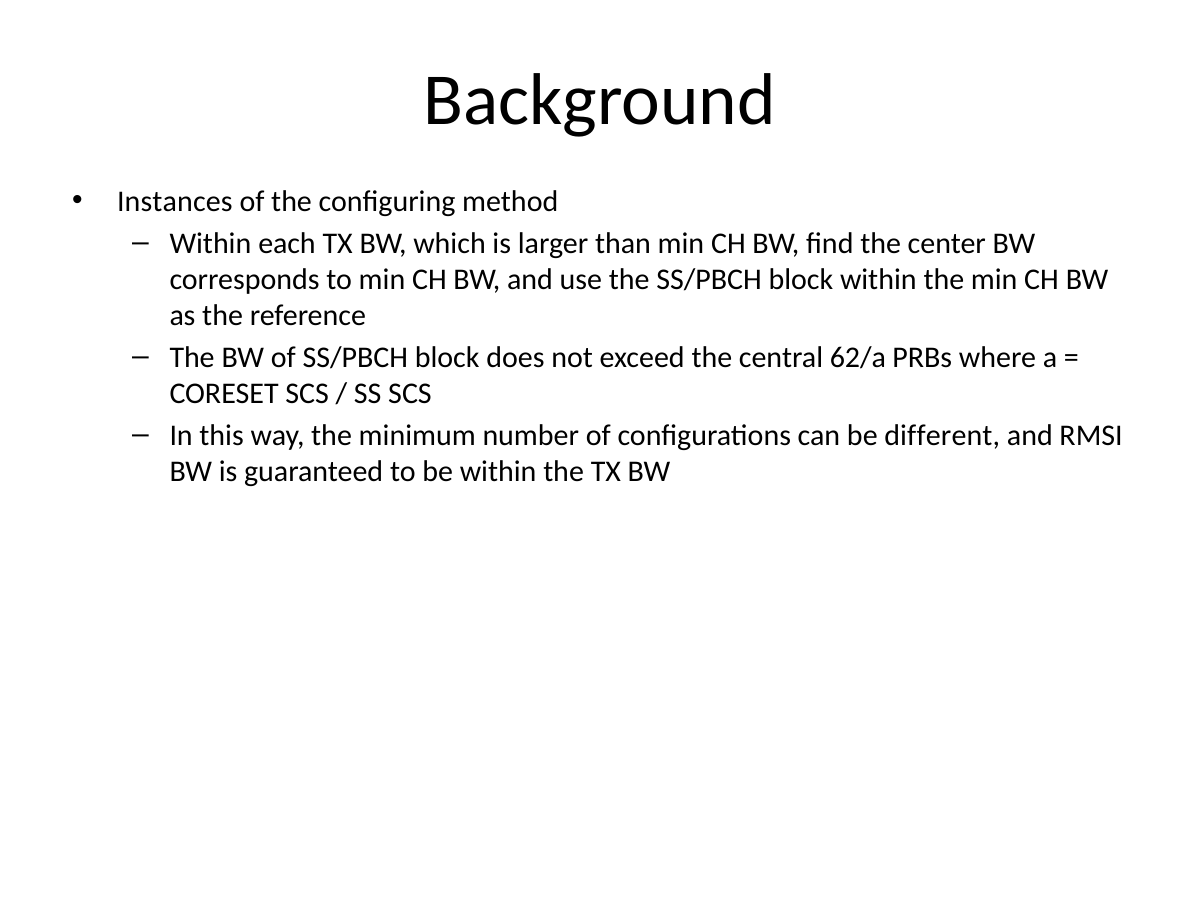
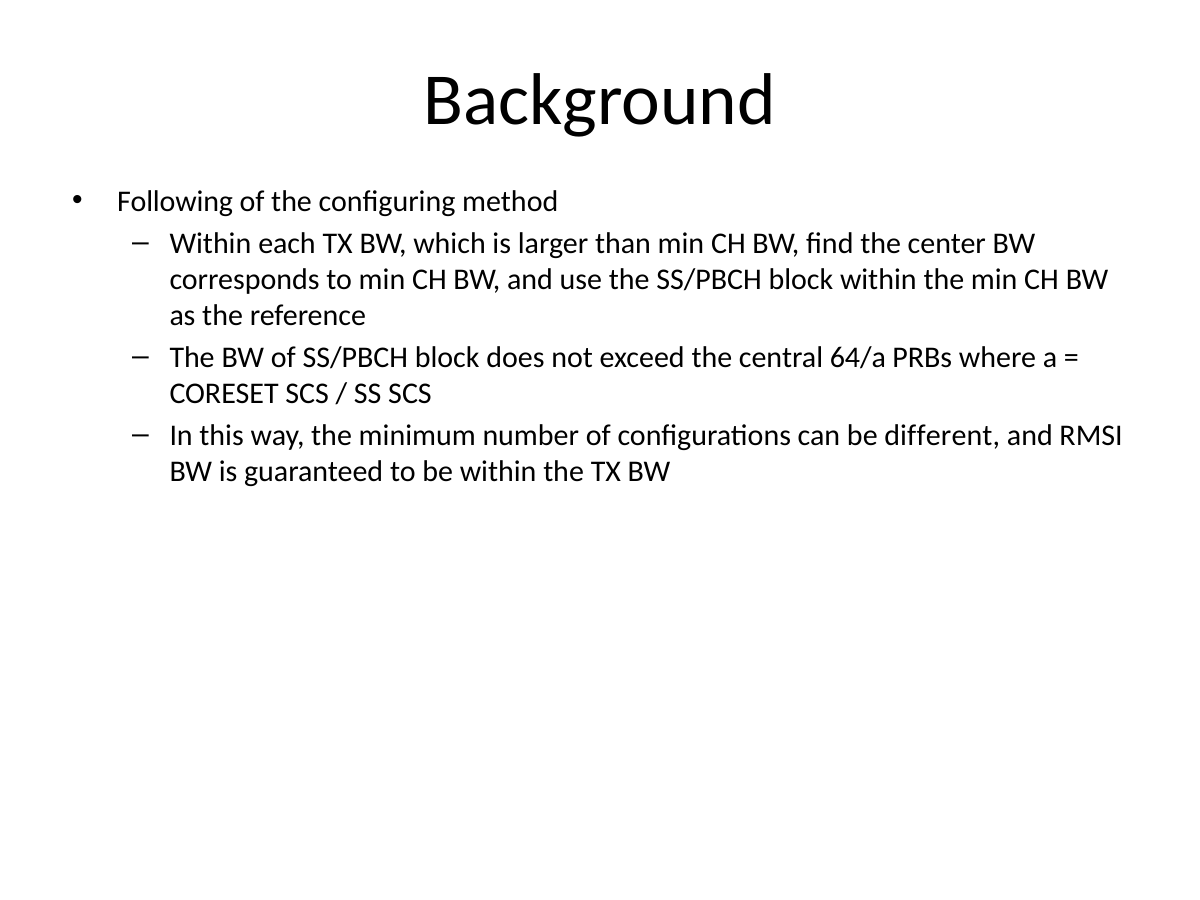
Instances: Instances -> Following
62/a: 62/a -> 64/a
